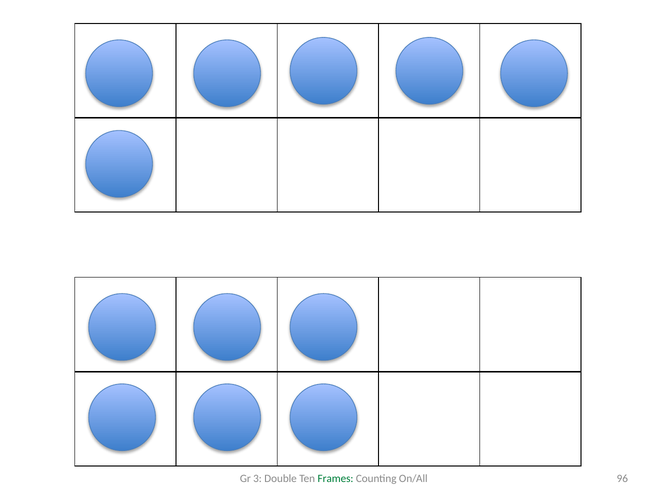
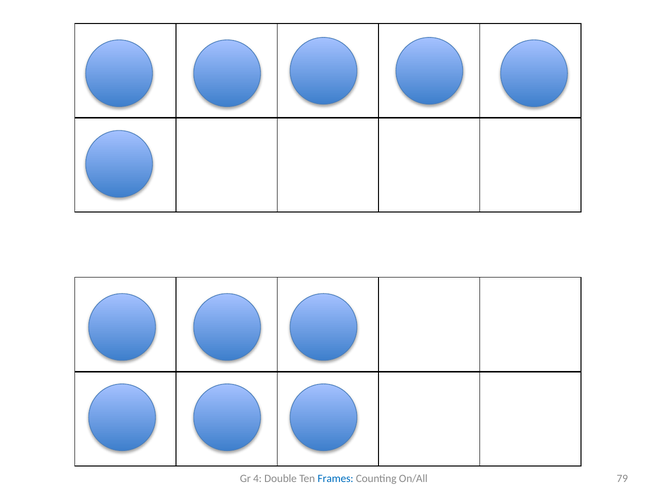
3: 3 -> 4
Frames colour: green -> blue
96: 96 -> 79
